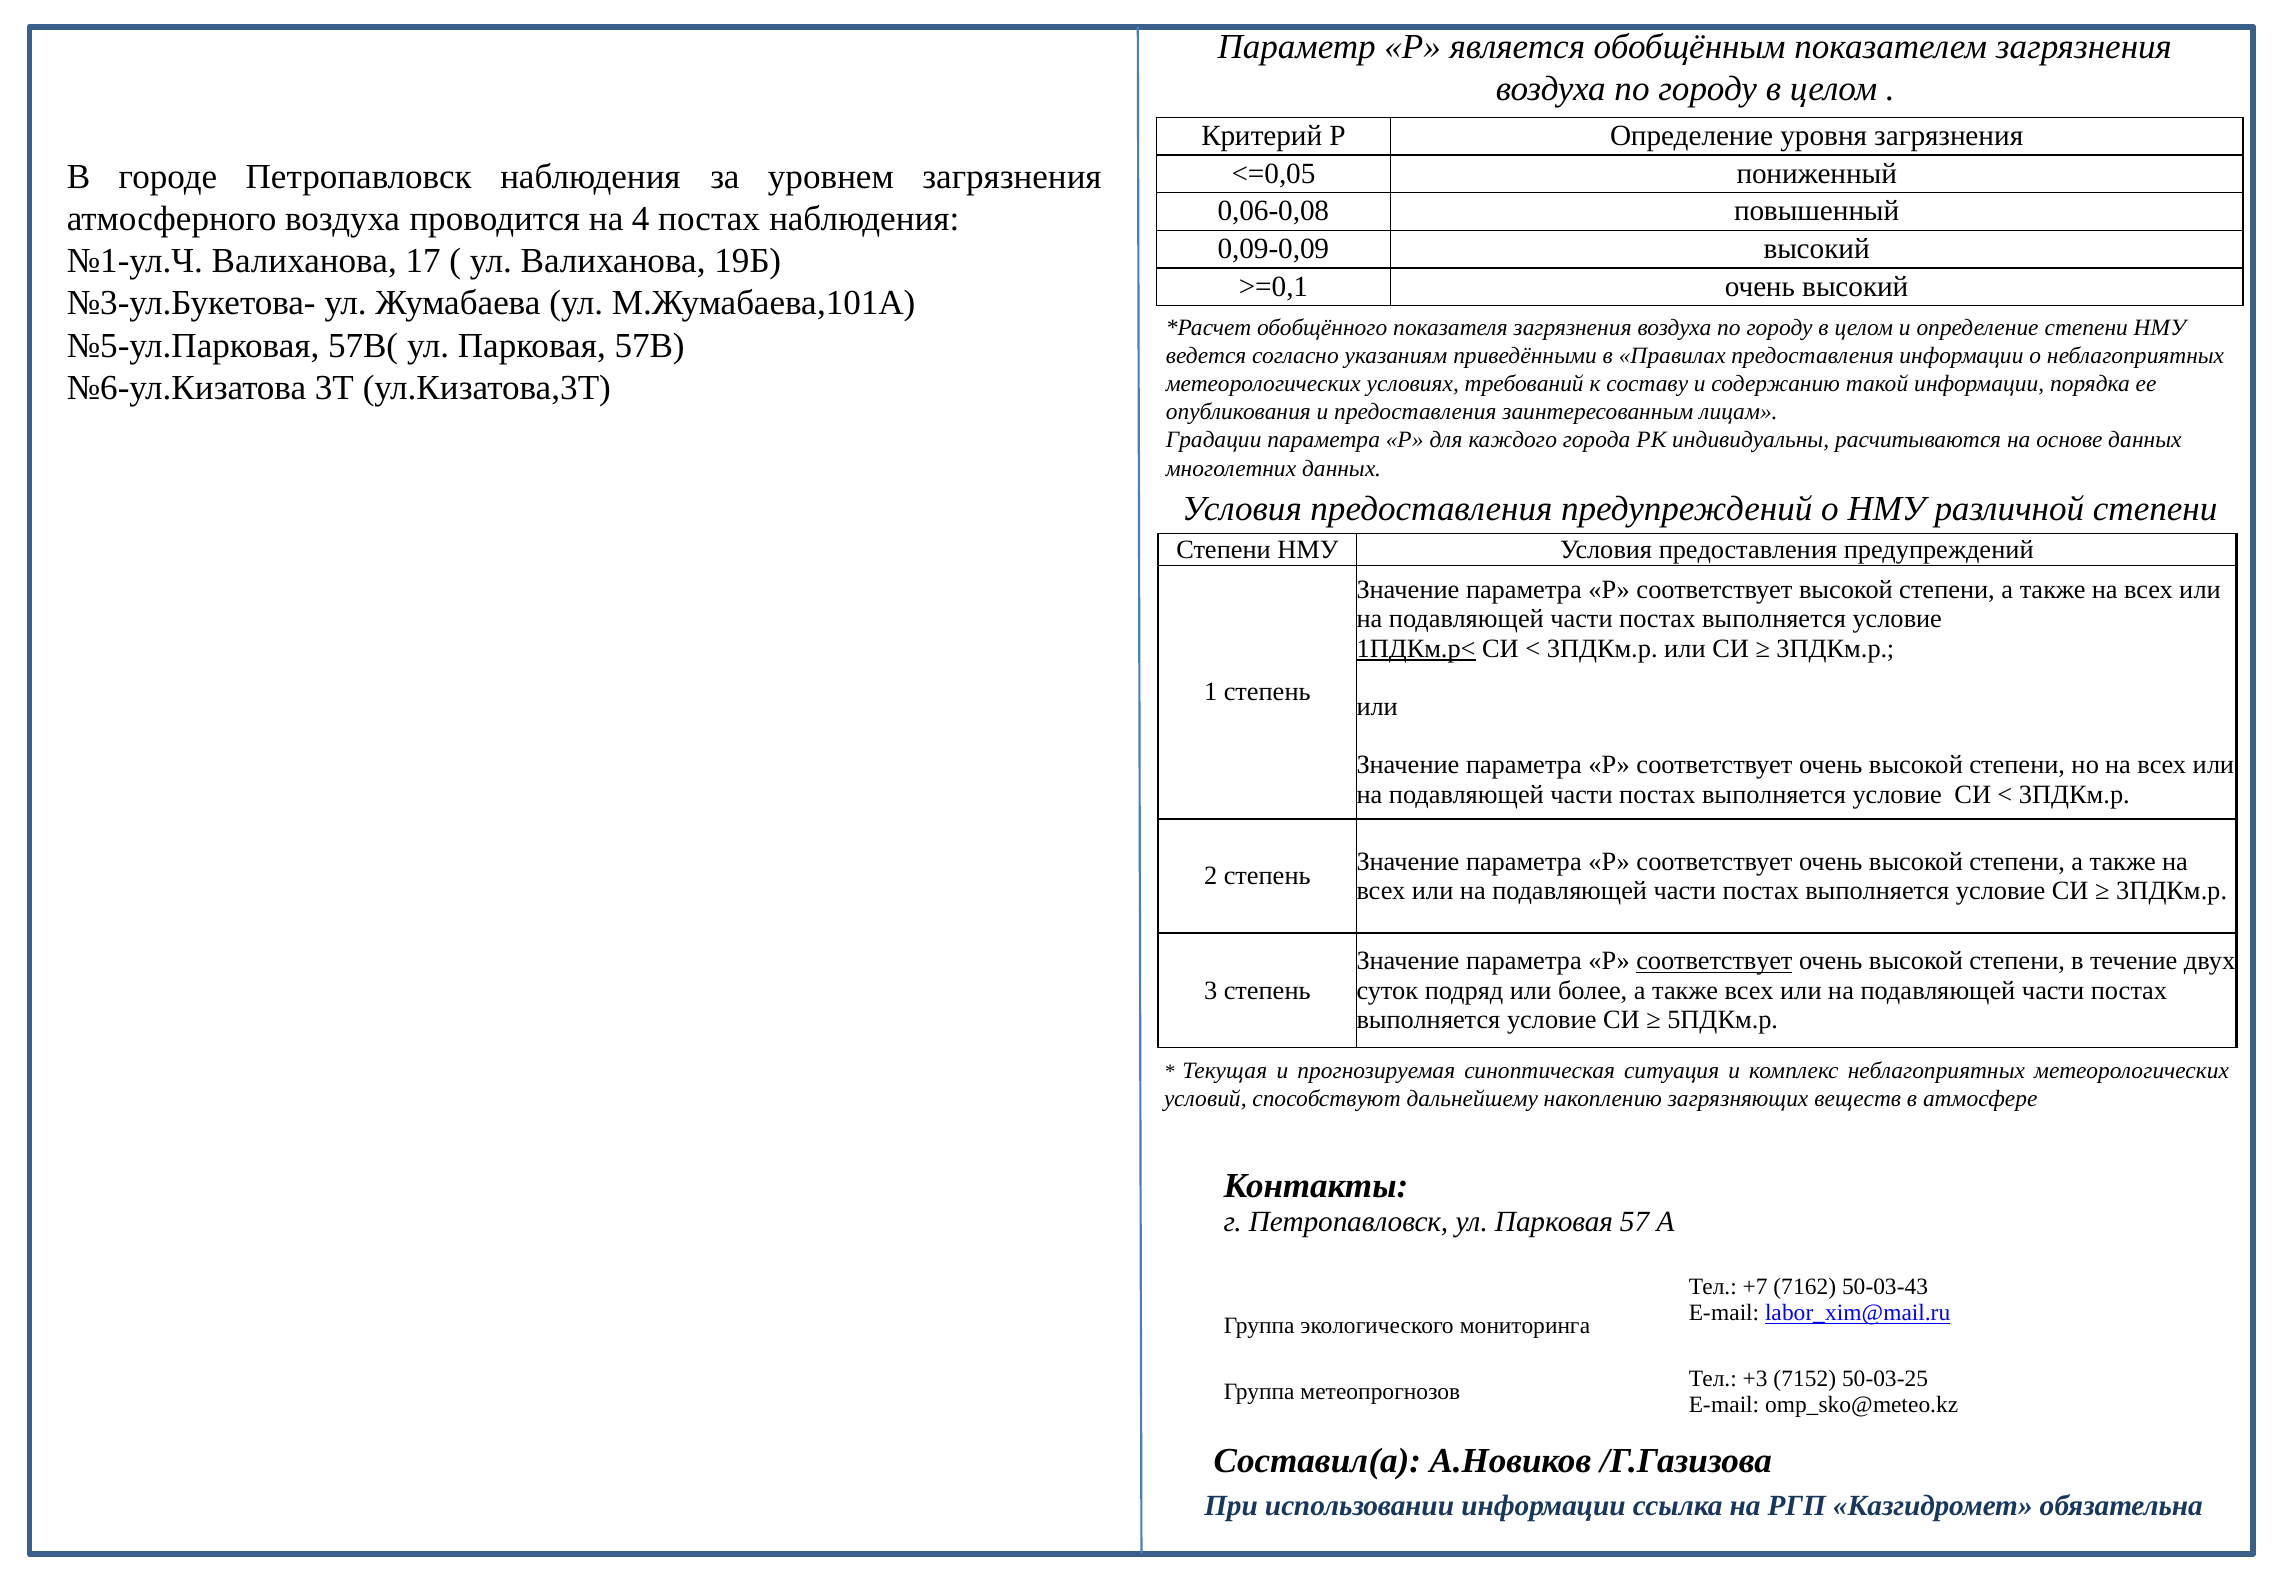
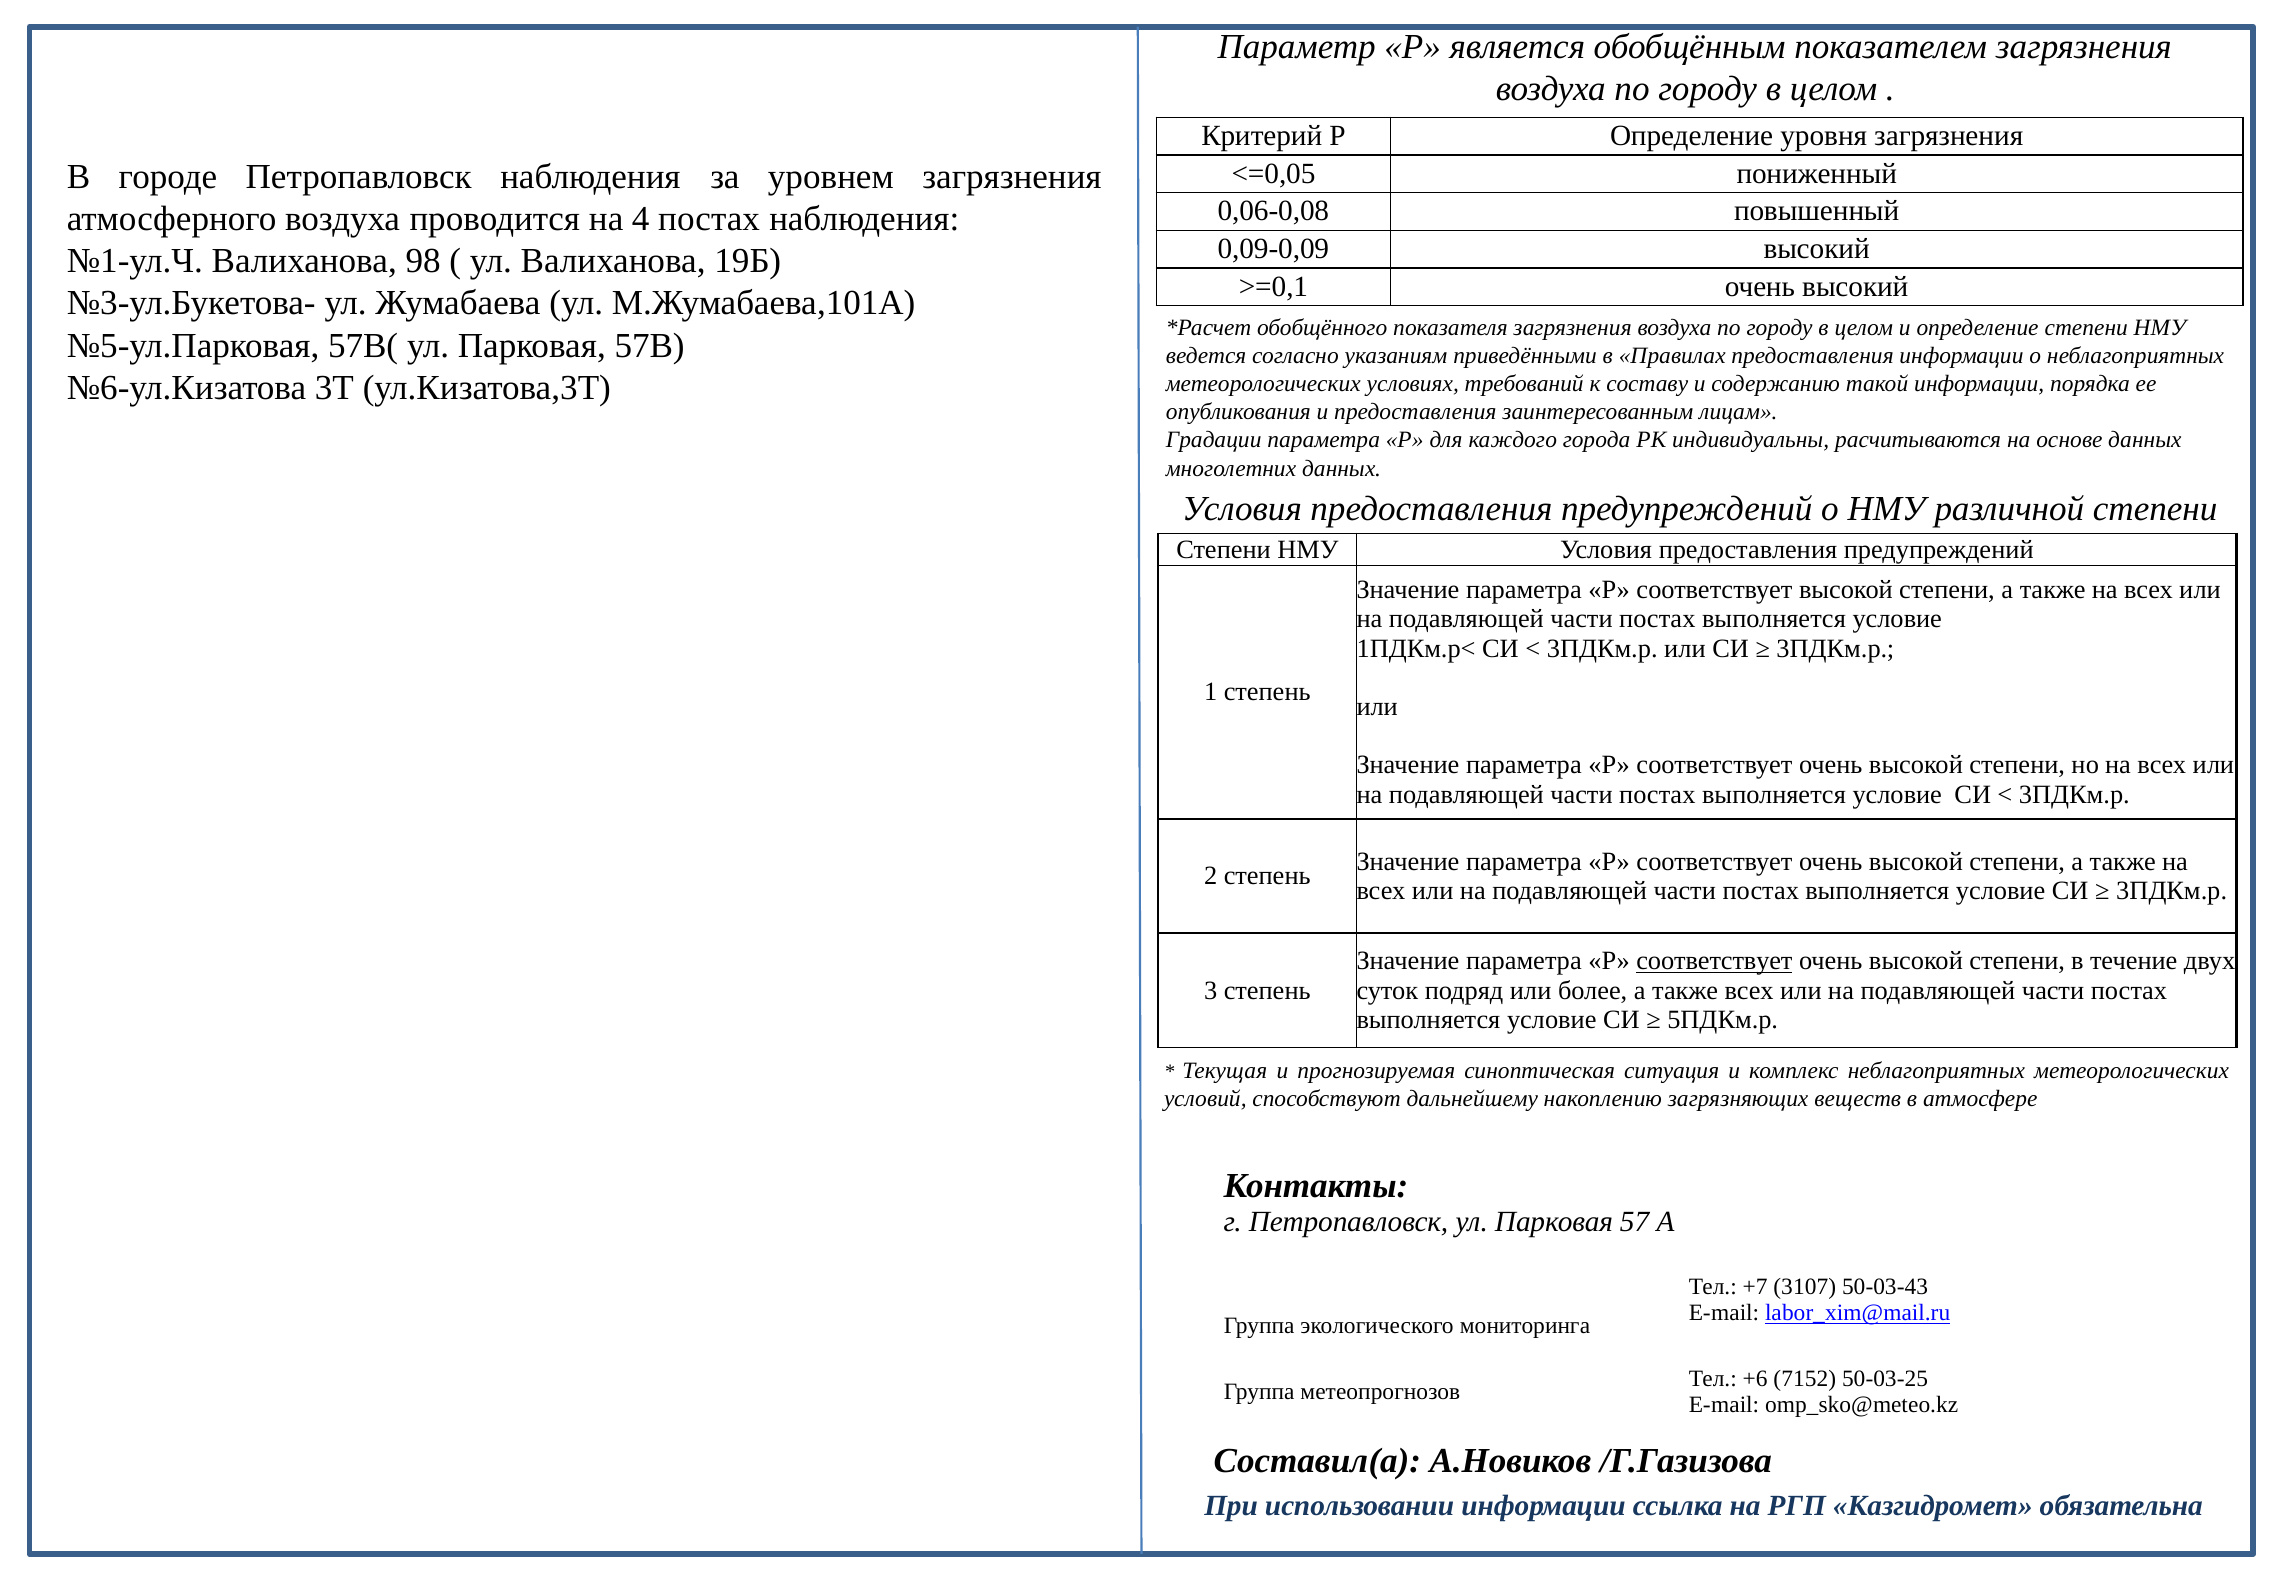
17: 17 -> 98
1ПДКм.р< underline: present -> none
7162: 7162 -> 3107
+3: +3 -> +6
